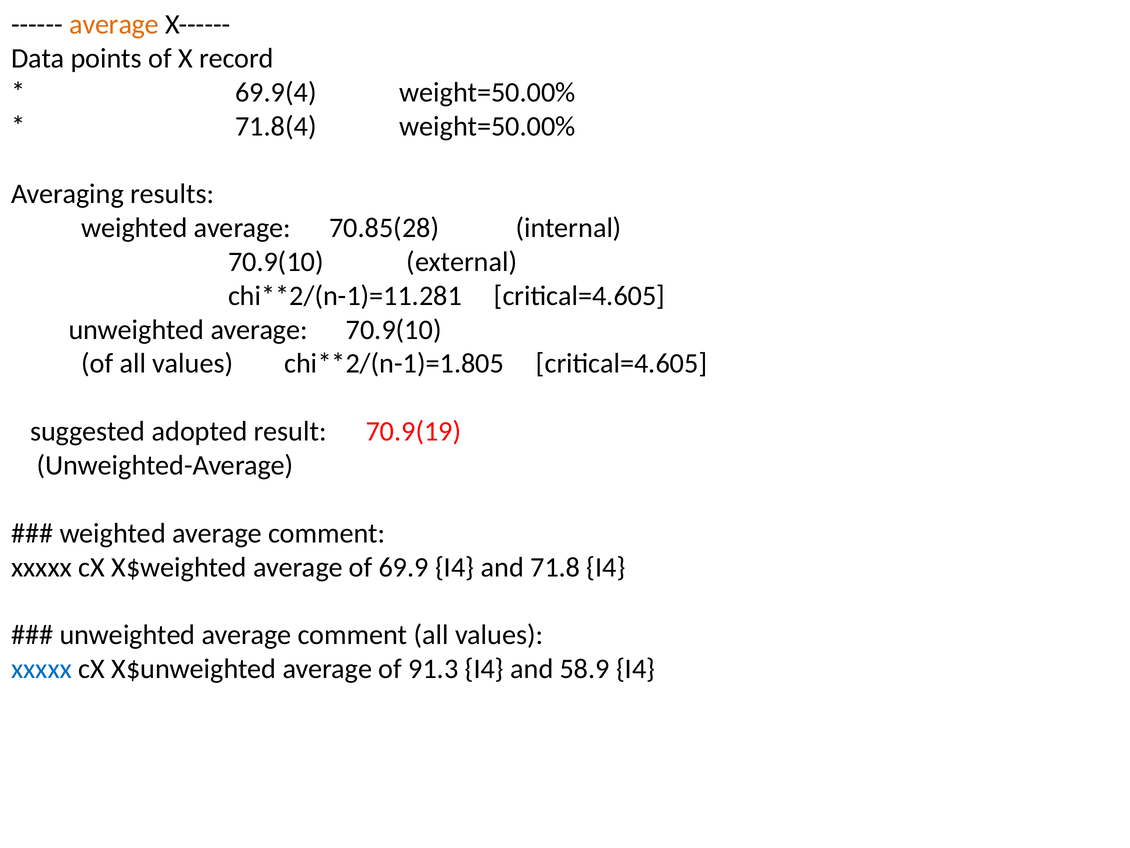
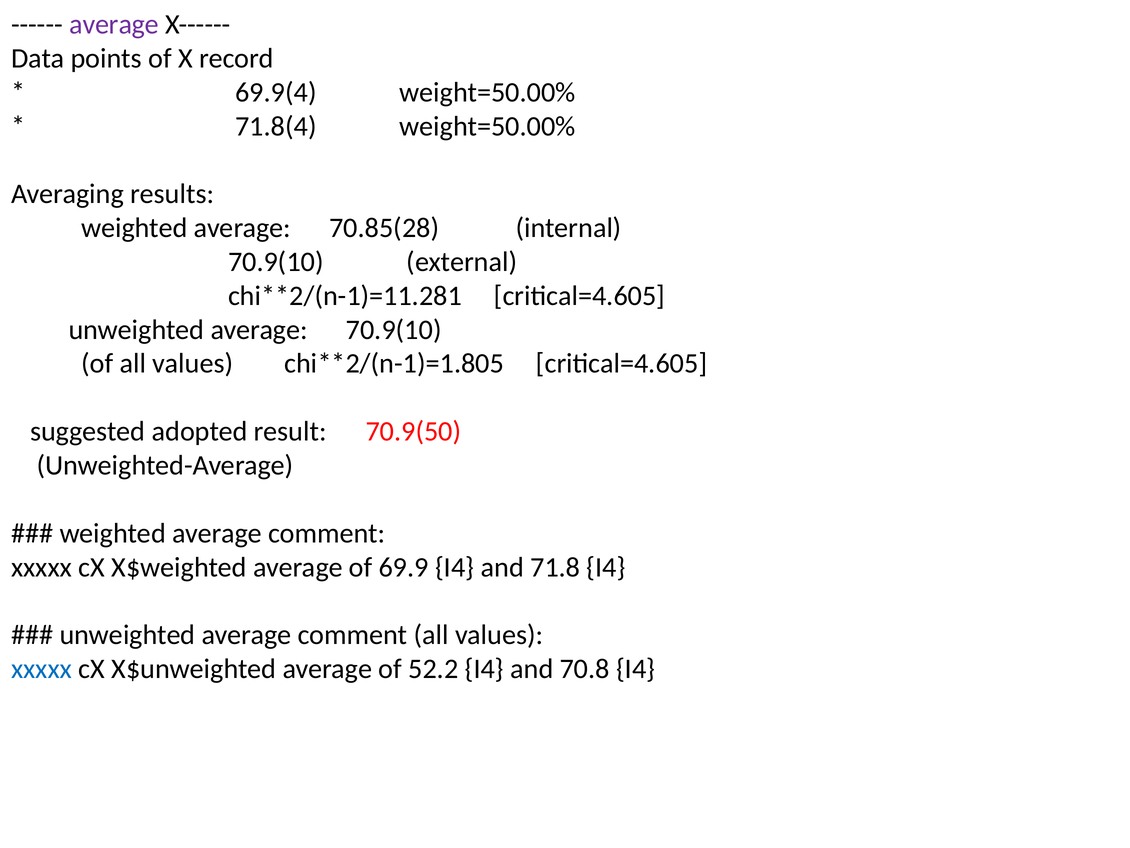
average at (114, 24) colour: orange -> purple
70.9(19: 70.9(19 -> 70.9(50
91.3: 91.3 -> 52.2
58.9: 58.9 -> 70.8
